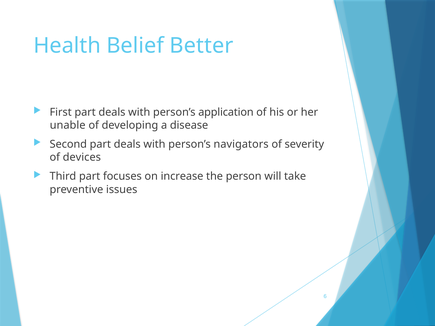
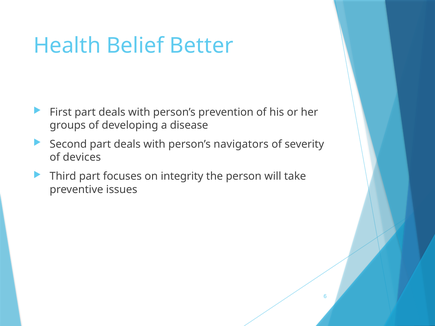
application: application -> prevention
unable: unable -> groups
increase: increase -> integrity
